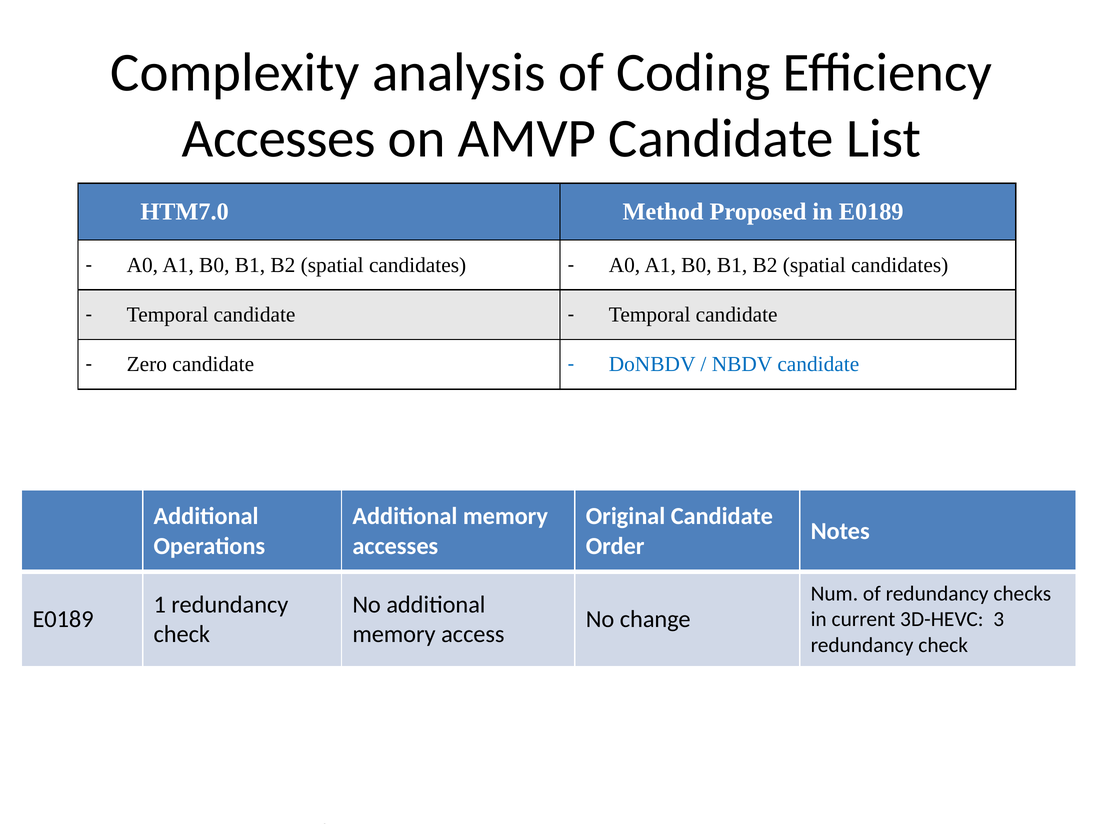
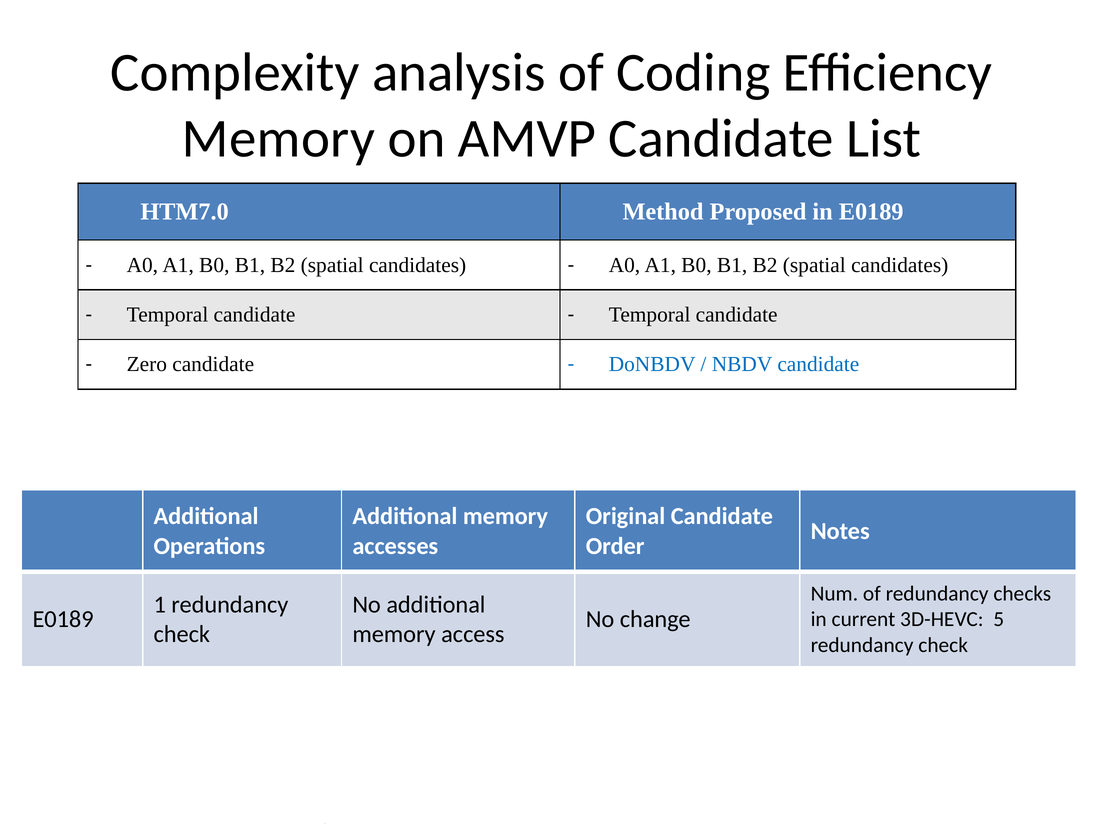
Accesses at (279, 138): Accesses -> Memory
3: 3 -> 5
